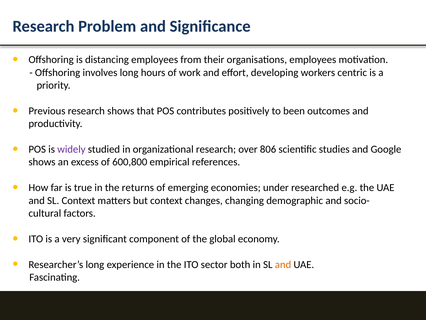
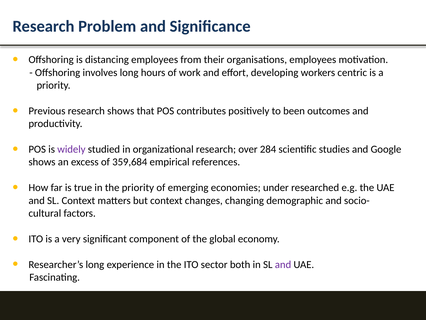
806: 806 -> 284
600,800: 600,800 -> 359,684
the returns: returns -> priority
and at (283, 264) colour: orange -> purple
